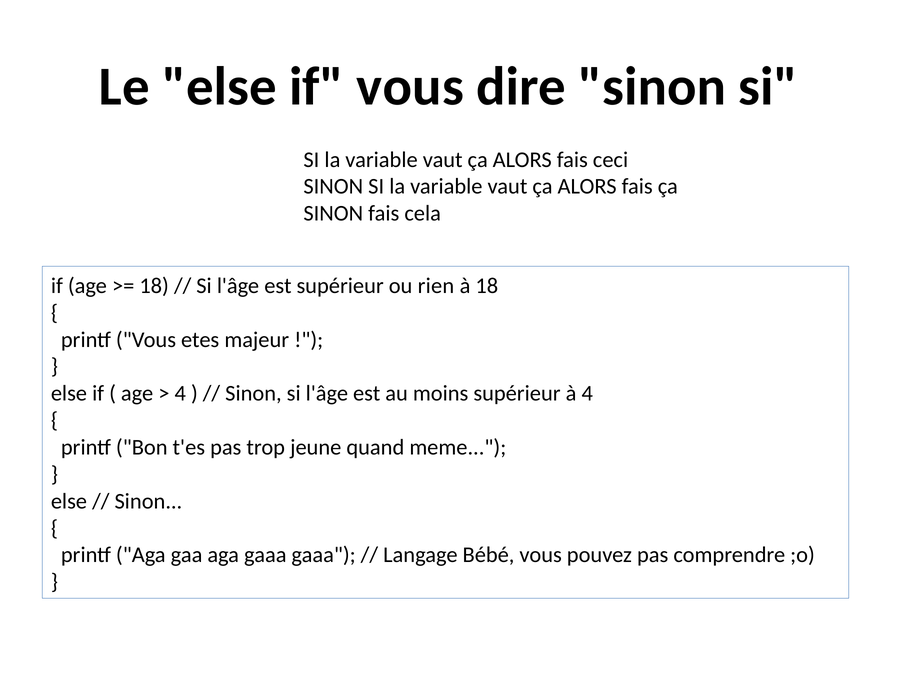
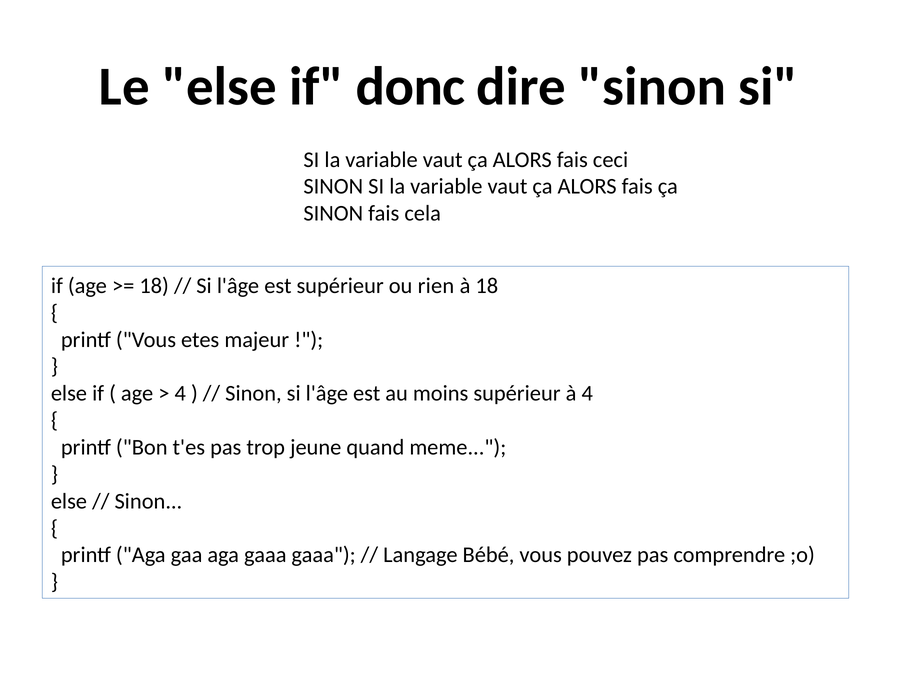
if vous: vous -> donc
